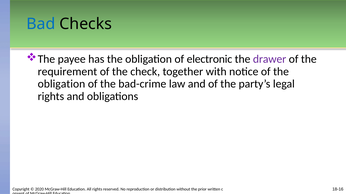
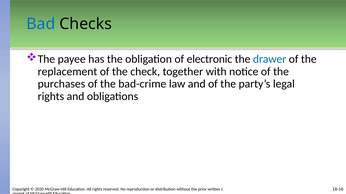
drawer colour: purple -> blue
requirement: requirement -> replacement
obligation at (61, 84): obligation -> purchases
